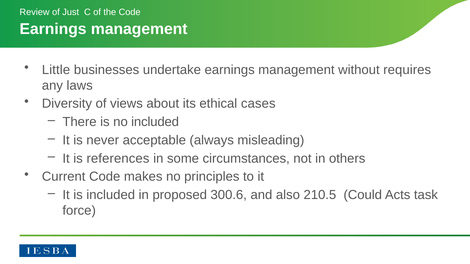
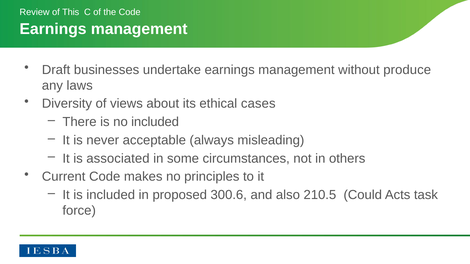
Just: Just -> This
Little: Little -> Draft
requires: requires -> produce
references: references -> associated
